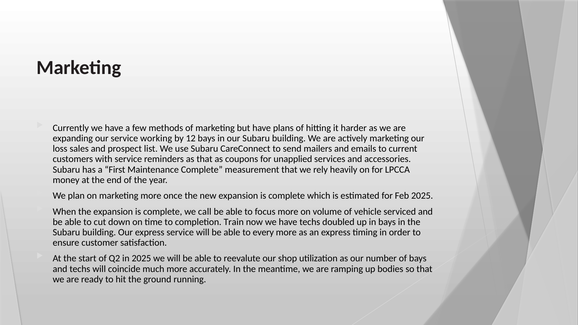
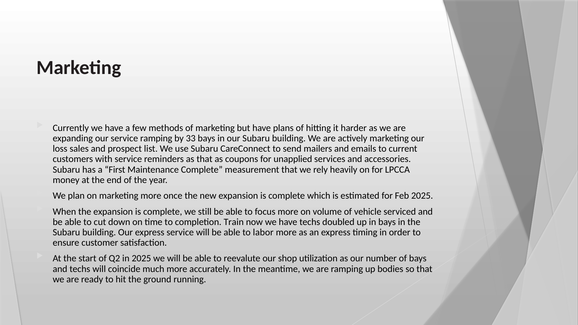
service working: working -> ramping
12: 12 -> 33
call: call -> still
every: every -> labor
